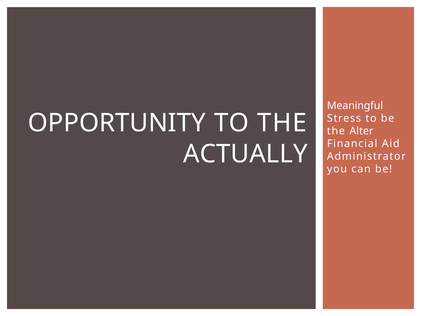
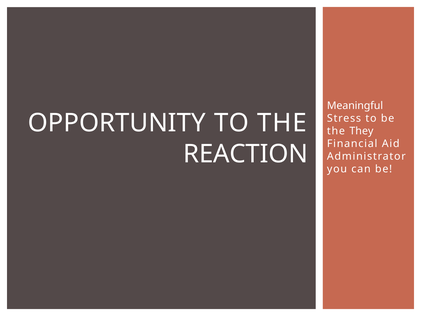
Alter: Alter -> They
ACTUALLY: ACTUALLY -> REACTION
